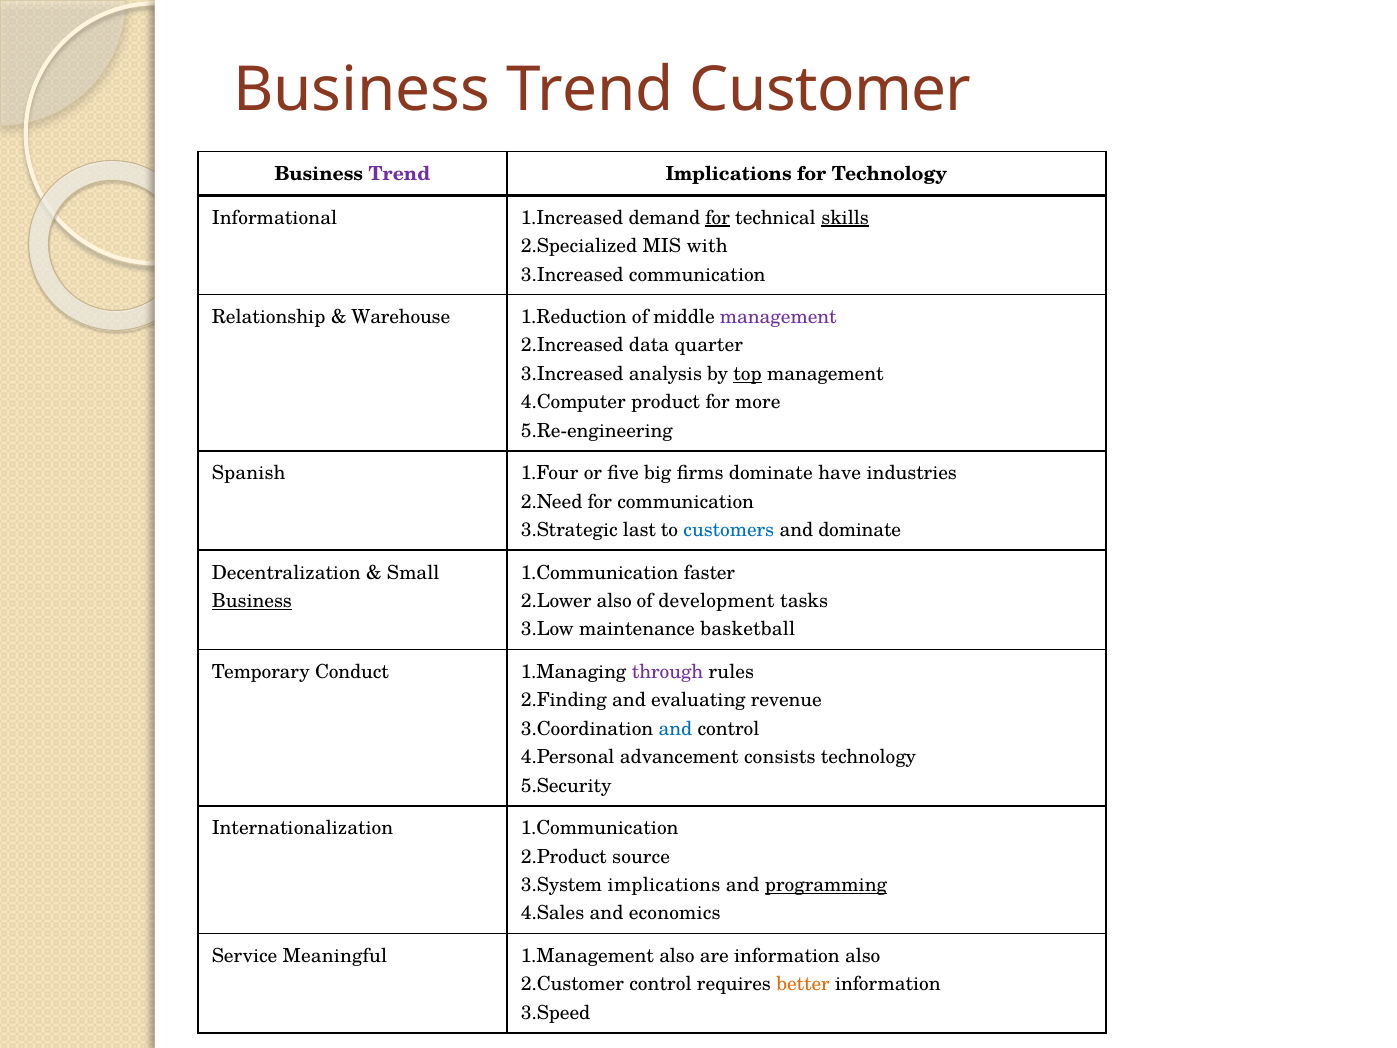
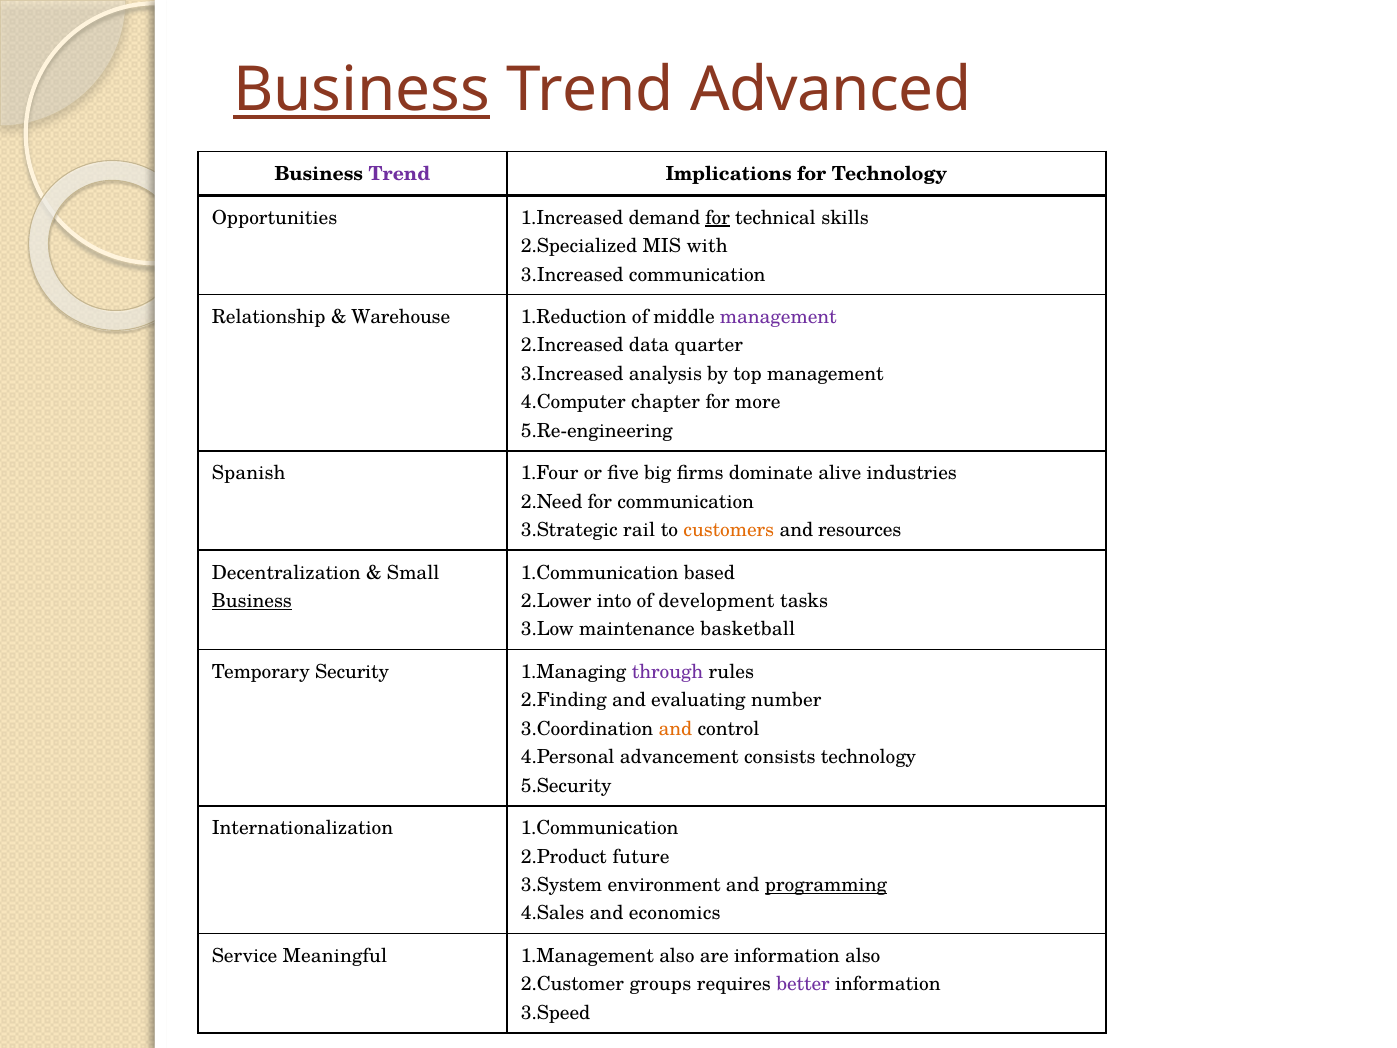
Business at (362, 90) underline: none -> present
Customer: Customer -> Advanced
Informational: Informational -> Opportunities
skills underline: present -> none
top underline: present -> none
product: product -> chapter
have: have -> alive
last: last -> rail
customers colour: blue -> orange
and dominate: dominate -> resources
faster: faster -> based
also at (614, 601): also -> into
Conduct: Conduct -> Security
revenue: revenue -> number
and at (675, 729) colour: blue -> orange
source: source -> future
implications at (664, 885): implications -> environment
control at (661, 984): control -> groups
better colour: orange -> purple
